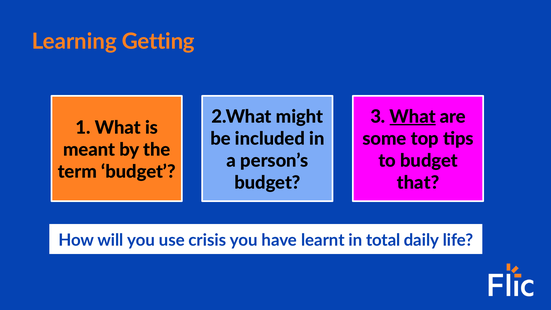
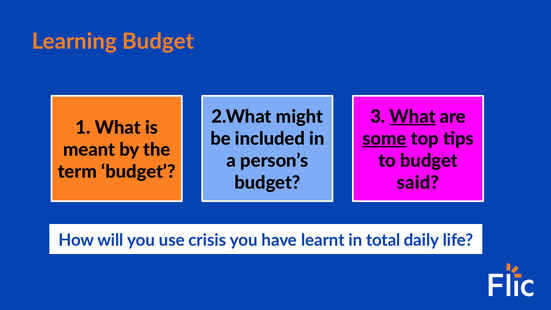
Learning Getting: Getting -> Budget
some underline: none -> present
that: that -> said
